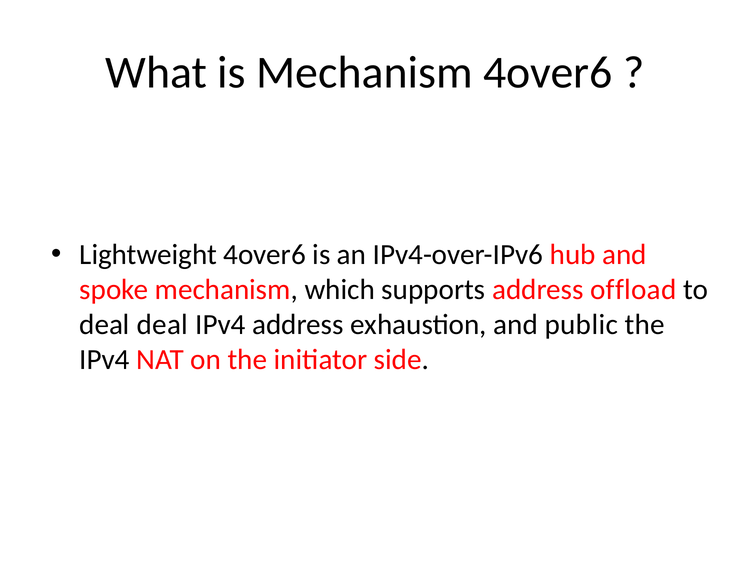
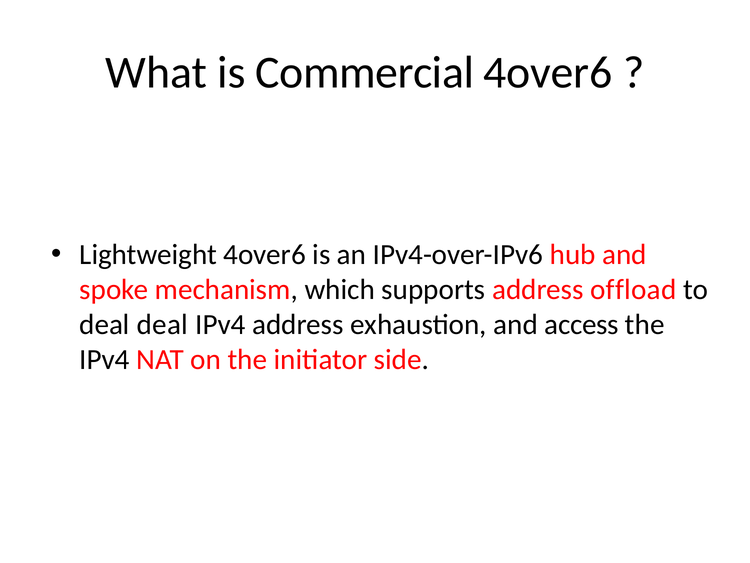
is Mechanism: Mechanism -> Commercial
public: public -> access
